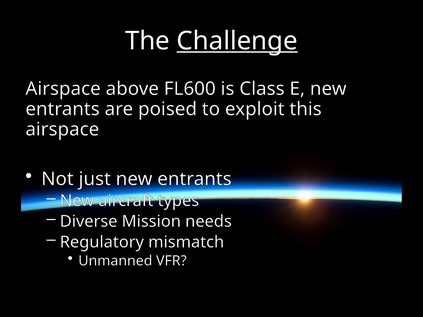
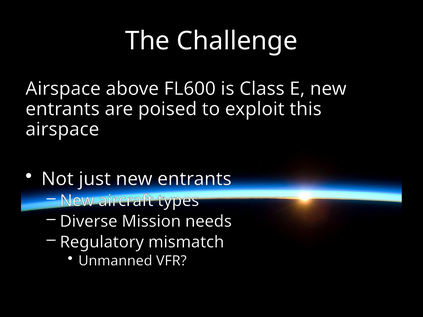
Challenge underline: present -> none
